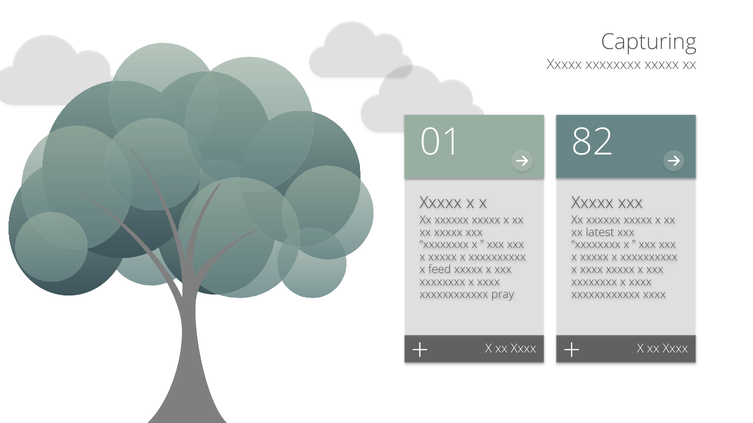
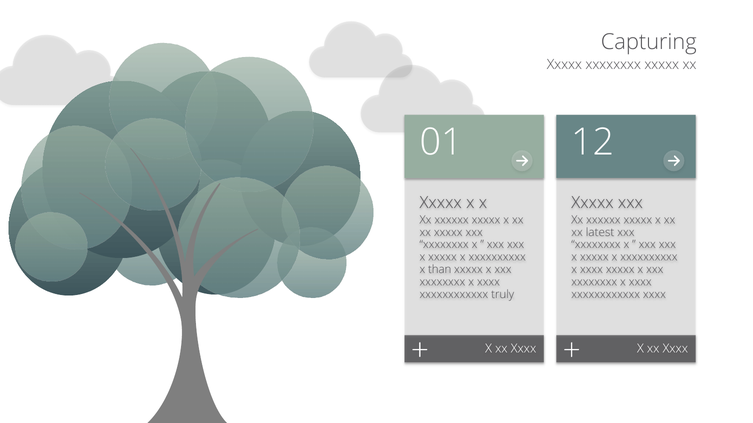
82: 82 -> 12
feed: feed -> than
pray: pray -> truly
